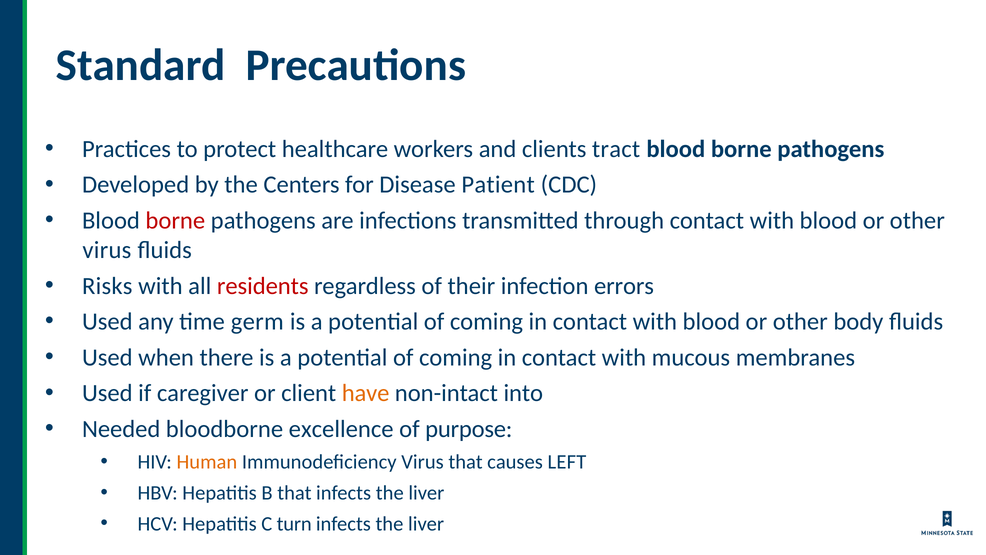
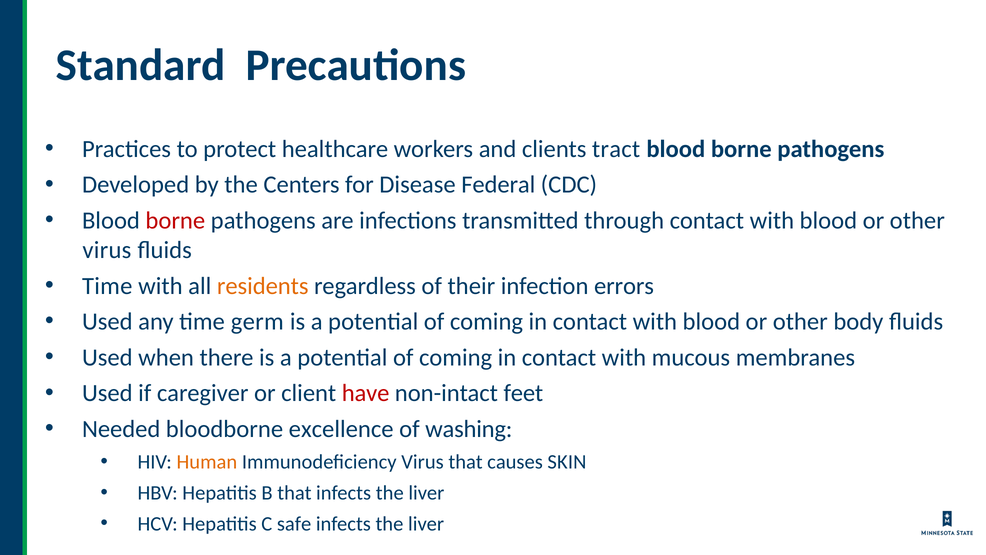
Patient: Patient -> Federal
Risks at (107, 286): Risks -> Time
residents colour: red -> orange
have colour: orange -> red
into: into -> feet
purpose: purpose -> washing
LEFT: LEFT -> SKIN
turn: turn -> safe
